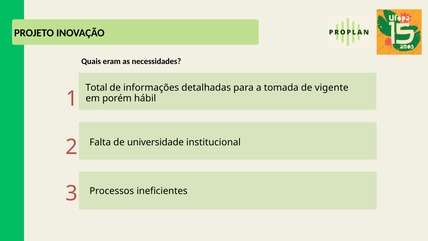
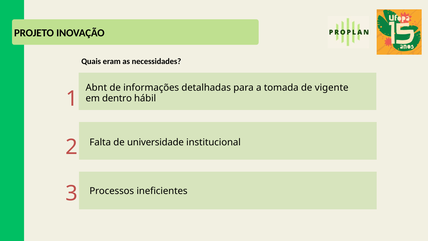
Total: Total -> Abnt
porém: porém -> dentro
